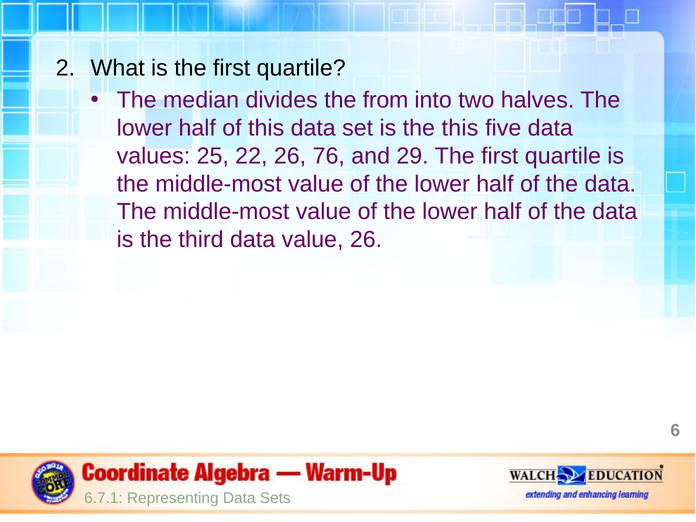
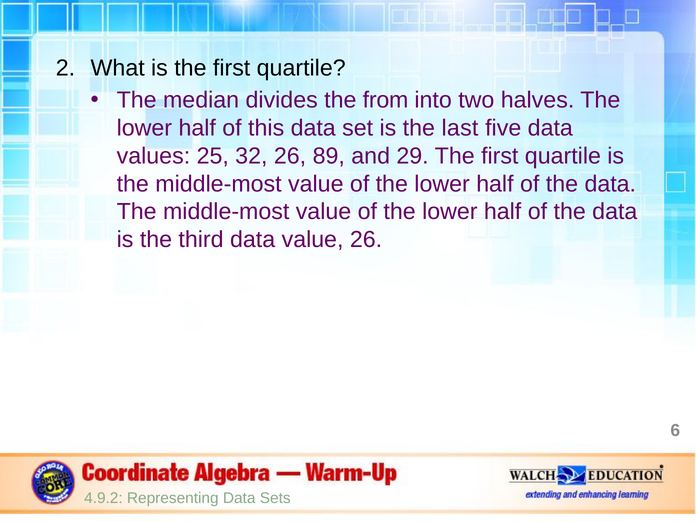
the this: this -> last
22: 22 -> 32
76: 76 -> 89
6.7.1: 6.7.1 -> 4.9.2
